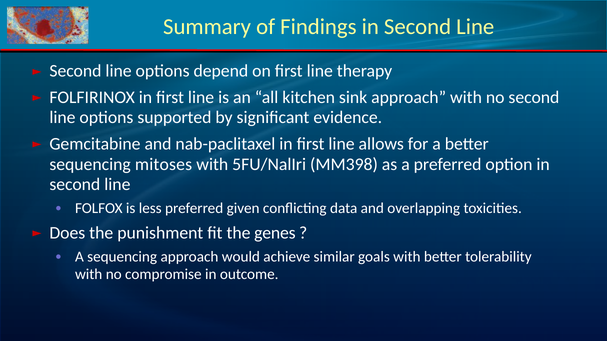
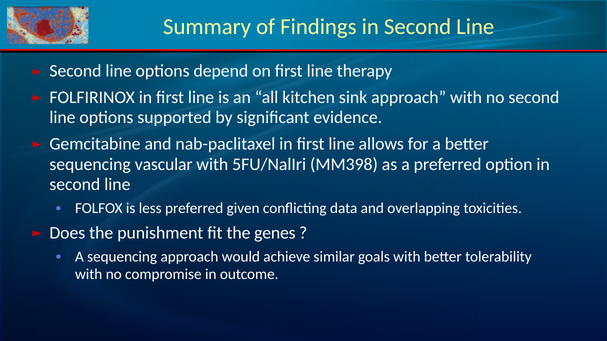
mitoses: mitoses -> vascular
